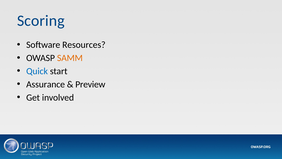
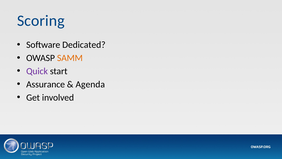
Resources: Resources -> Dedicated
Quick colour: blue -> purple
Preview: Preview -> Agenda
